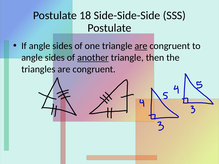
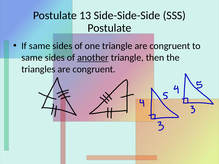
18: 18 -> 13
If angle: angle -> same
are at (141, 46) underline: present -> none
angle at (32, 58): angle -> same
